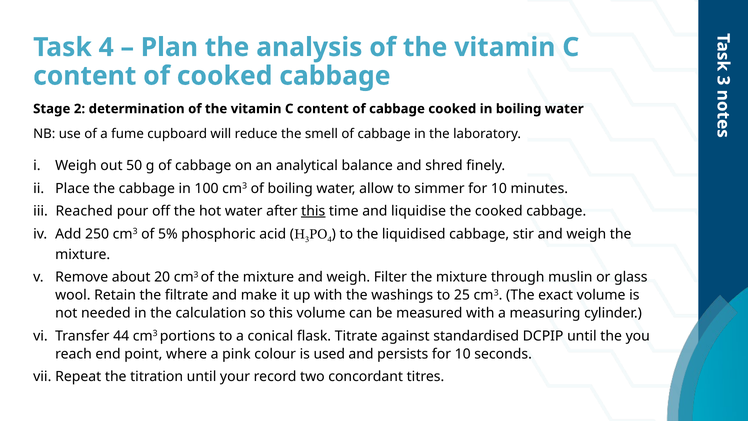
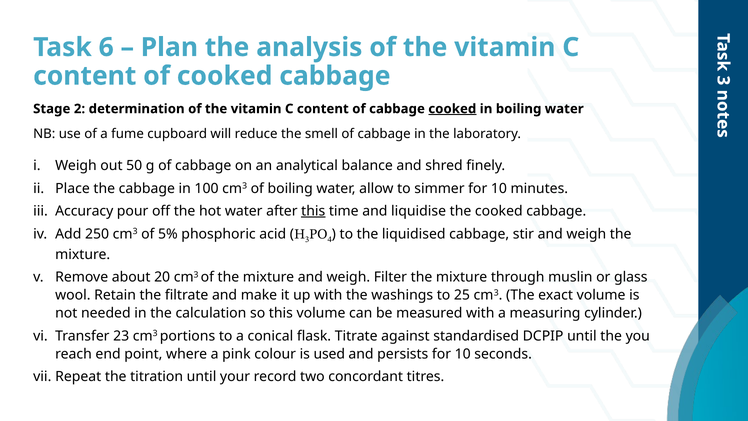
4: 4 -> 6
cooked at (452, 109) underline: none -> present
Reached: Reached -> Accuracy
44: 44 -> 23
